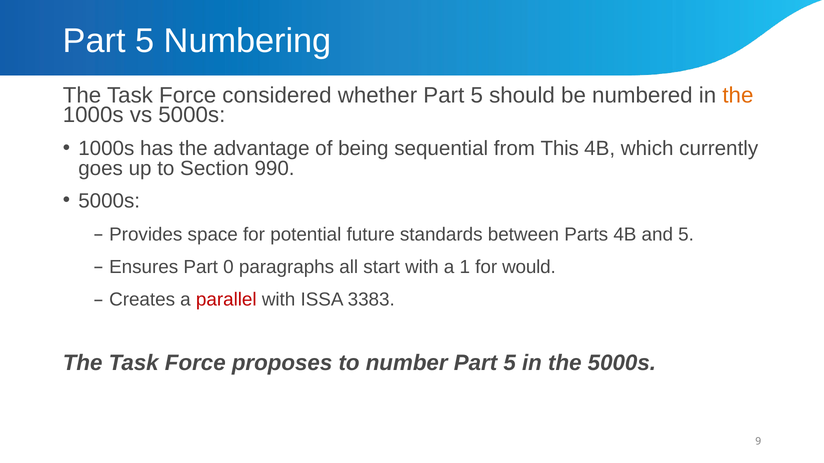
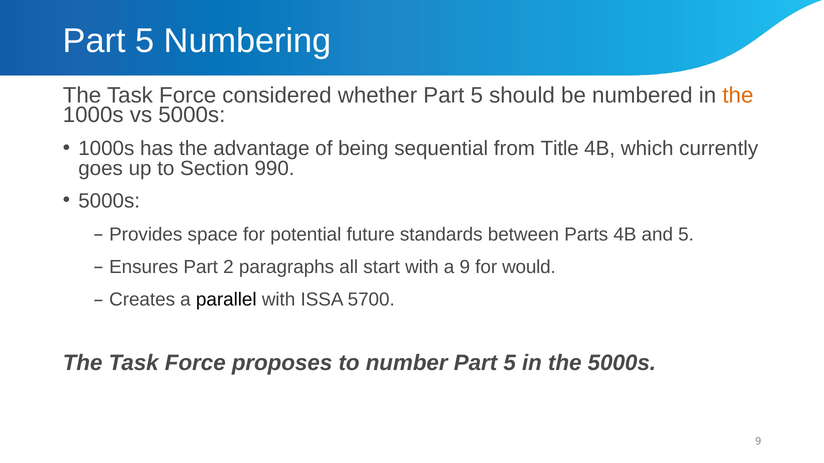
This: This -> Title
0: 0 -> 2
a 1: 1 -> 9
parallel colour: red -> black
3383: 3383 -> 5700
